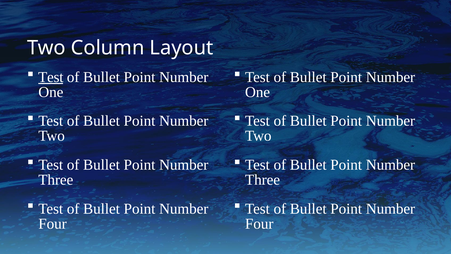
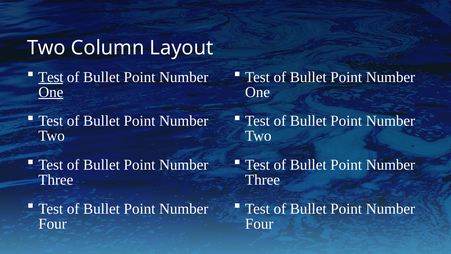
One at (51, 92) underline: none -> present
